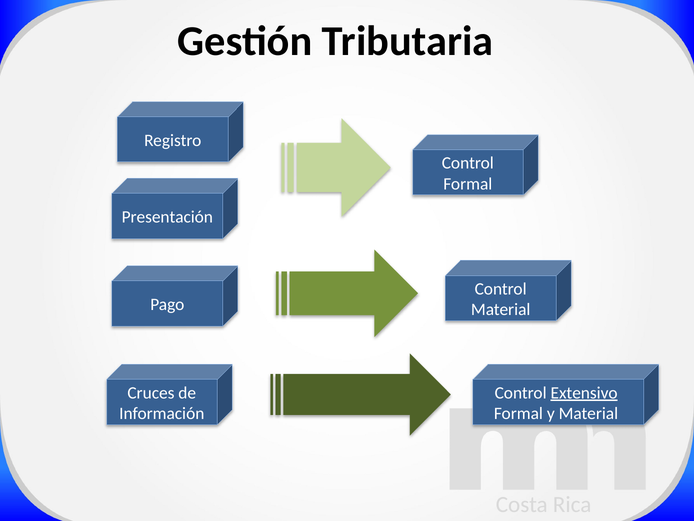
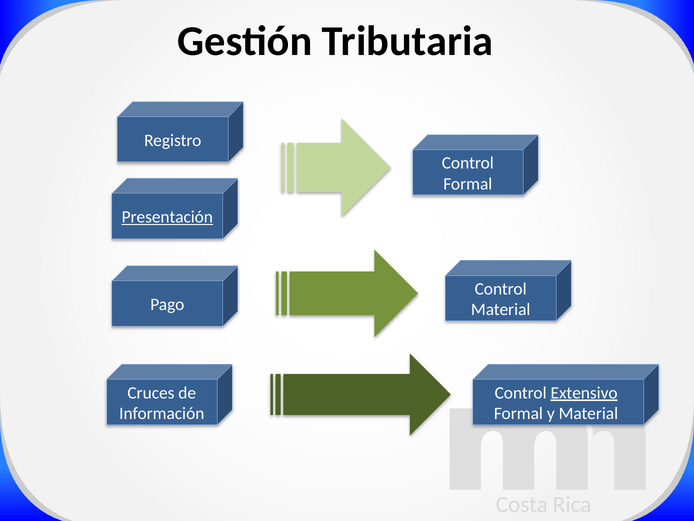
Presentación underline: none -> present
